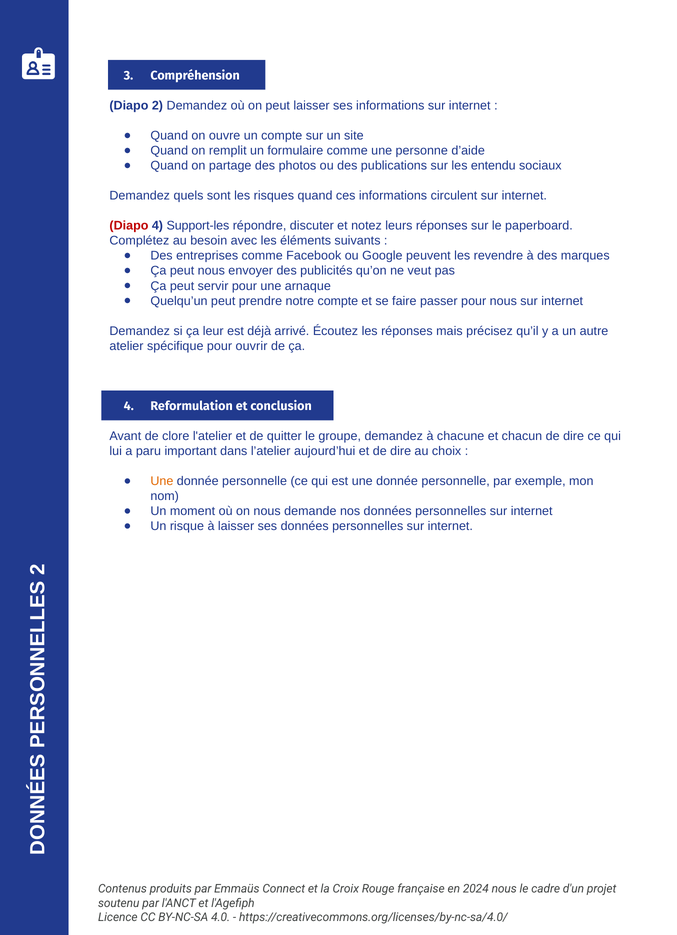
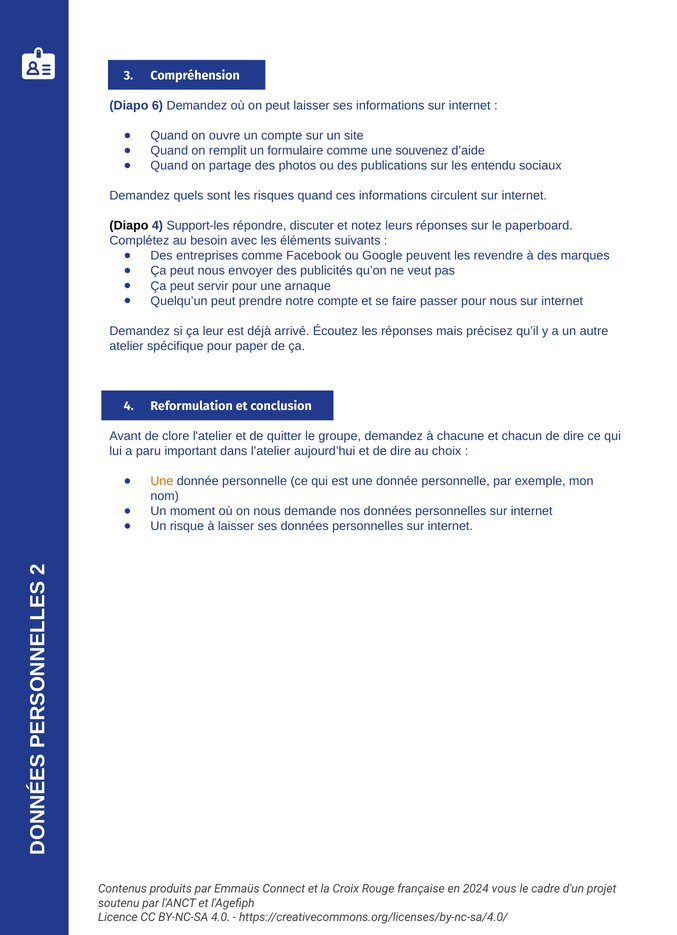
Diapo 2: 2 -> 6
personne: personne -> souvenez
Diapo at (129, 226) colour: red -> black
ouvrir: ouvrir -> paper
nous at (504, 889): nous -> vous
